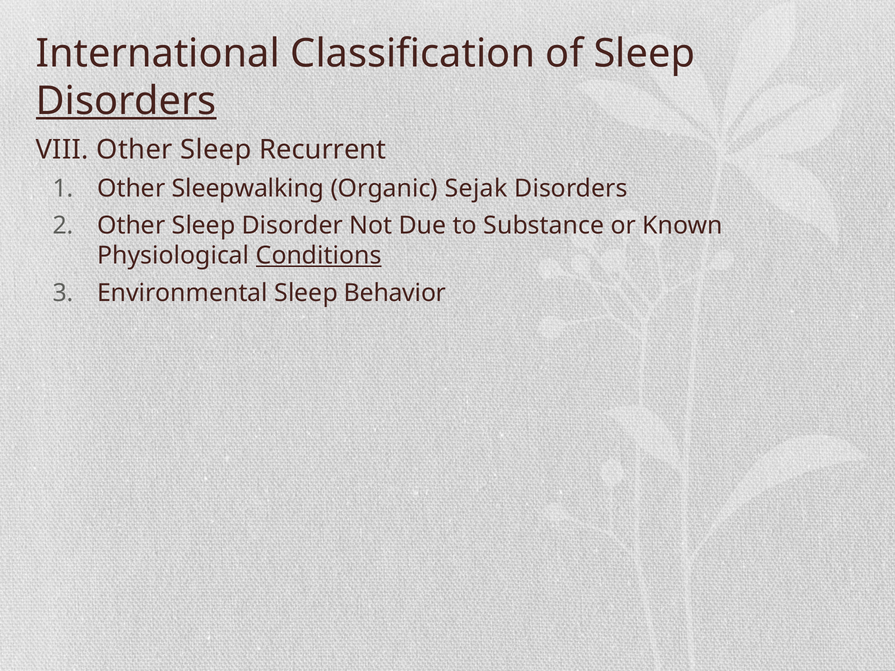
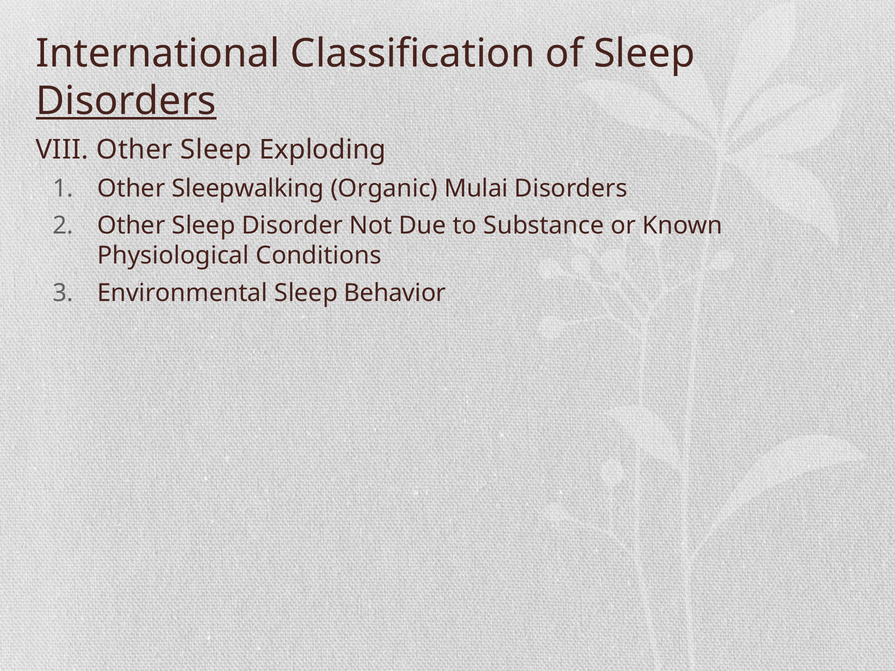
Recurrent: Recurrent -> Exploding
Sejak: Sejak -> Mulai
Conditions underline: present -> none
